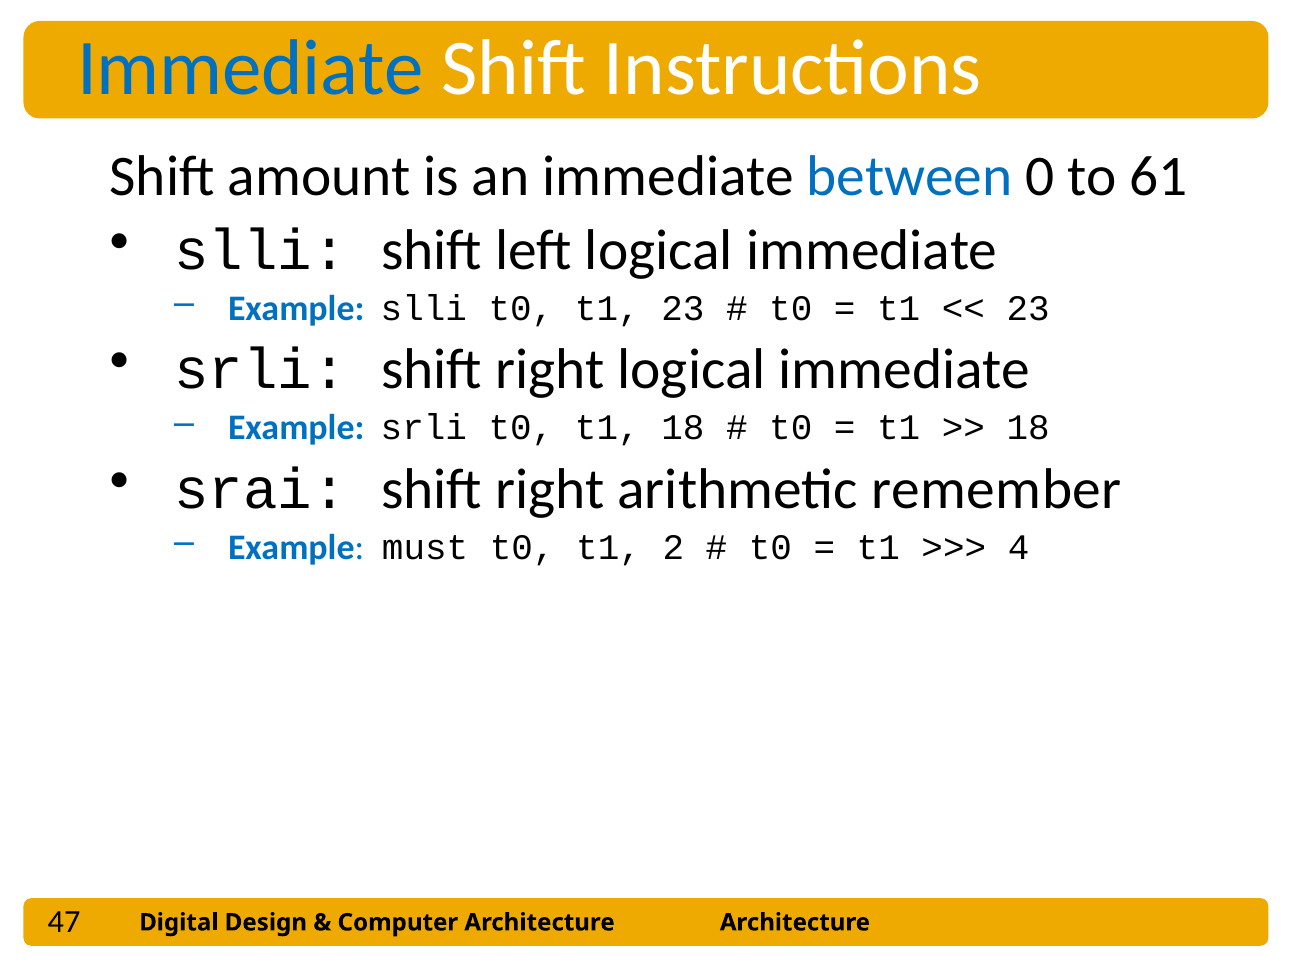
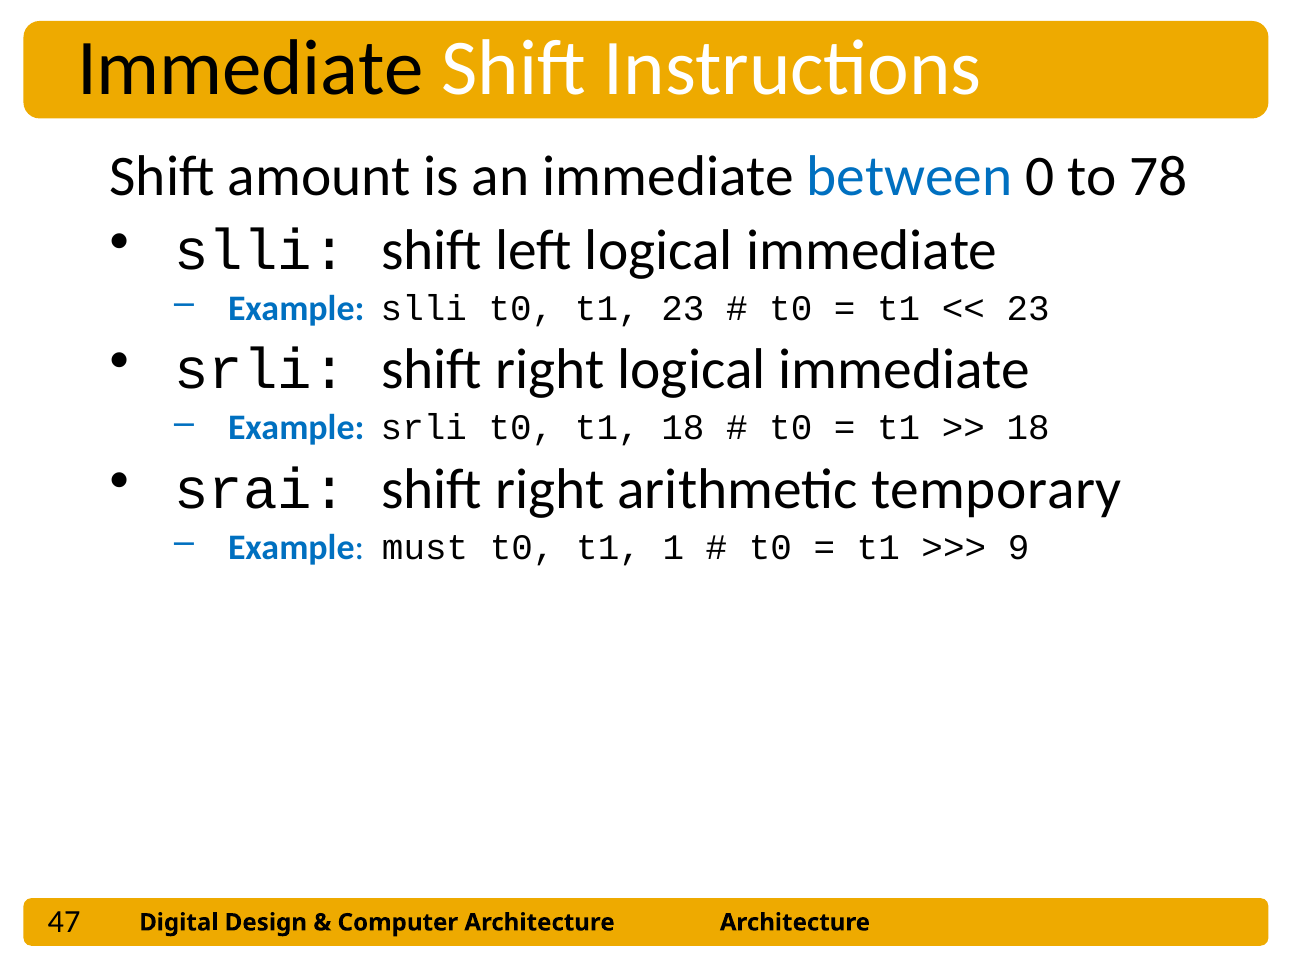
Immediate at (251, 69) colour: blue -> black
61: 61 -> 78
remember: remember -> temporary
2: 2 -> 1
4: 4 -> 9
